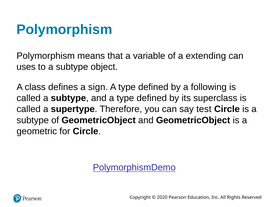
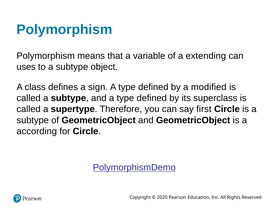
following: following -> modified
test: test -> first
geometric: geometric -> according
